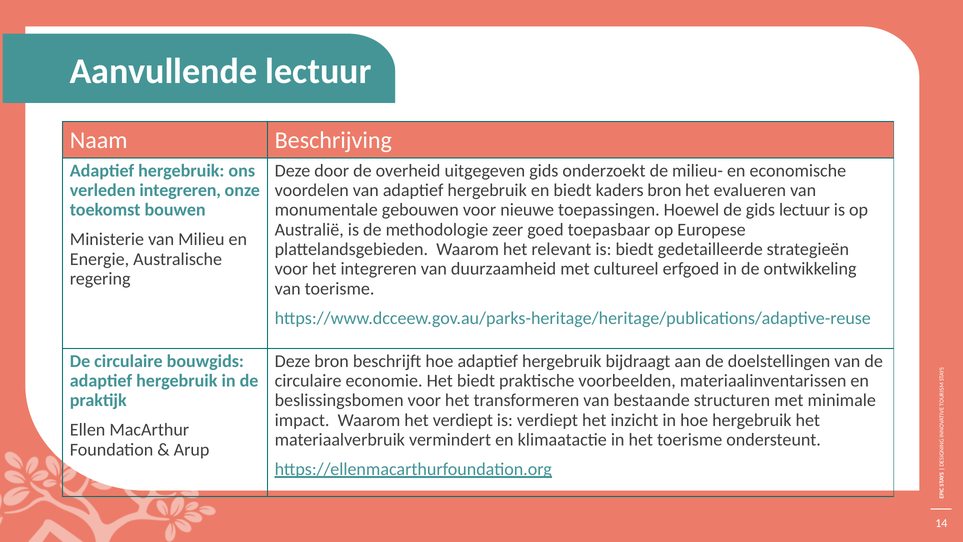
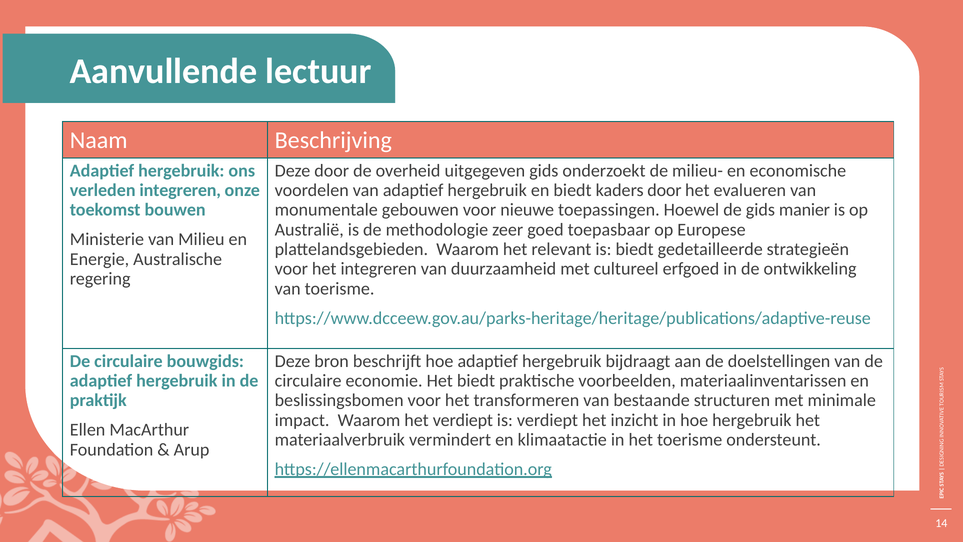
kaders bron: bron -> door
gids lectuur: lectuur -> manier
